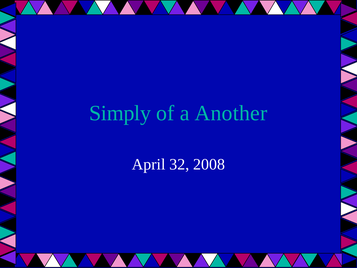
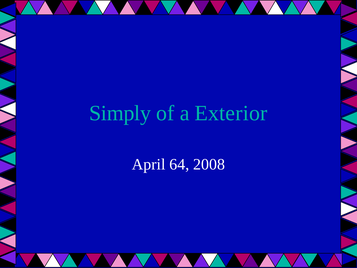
Another: Another -> Exterior
32: 32 -> 64
